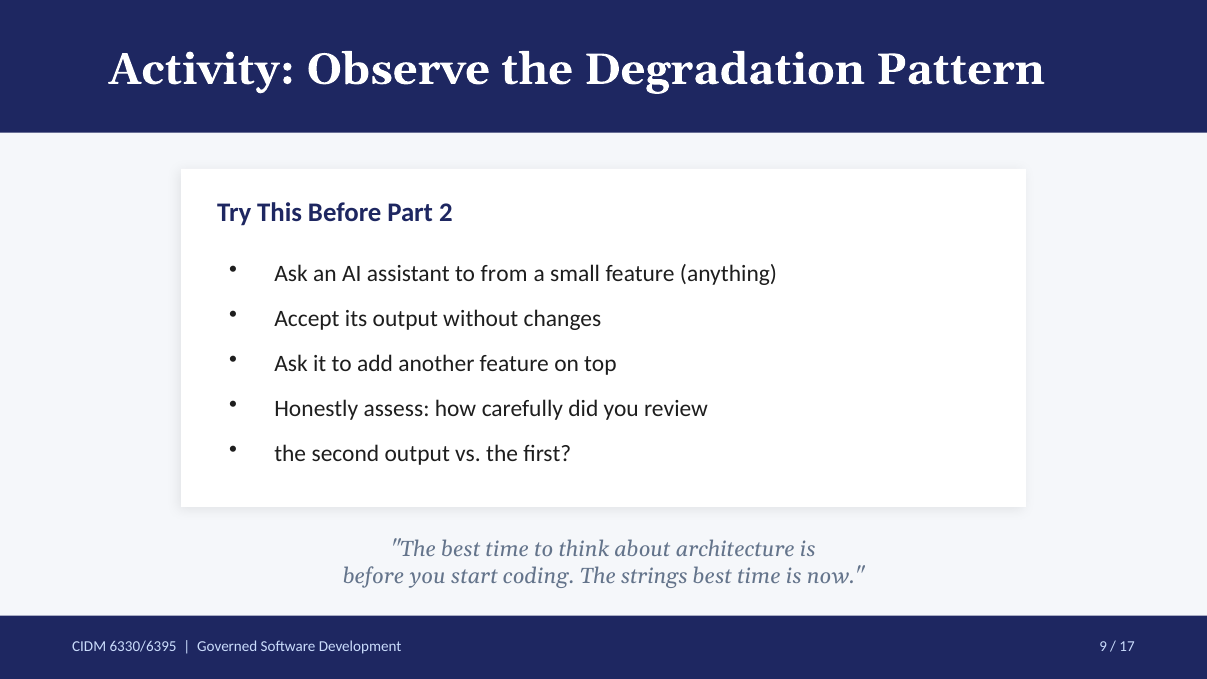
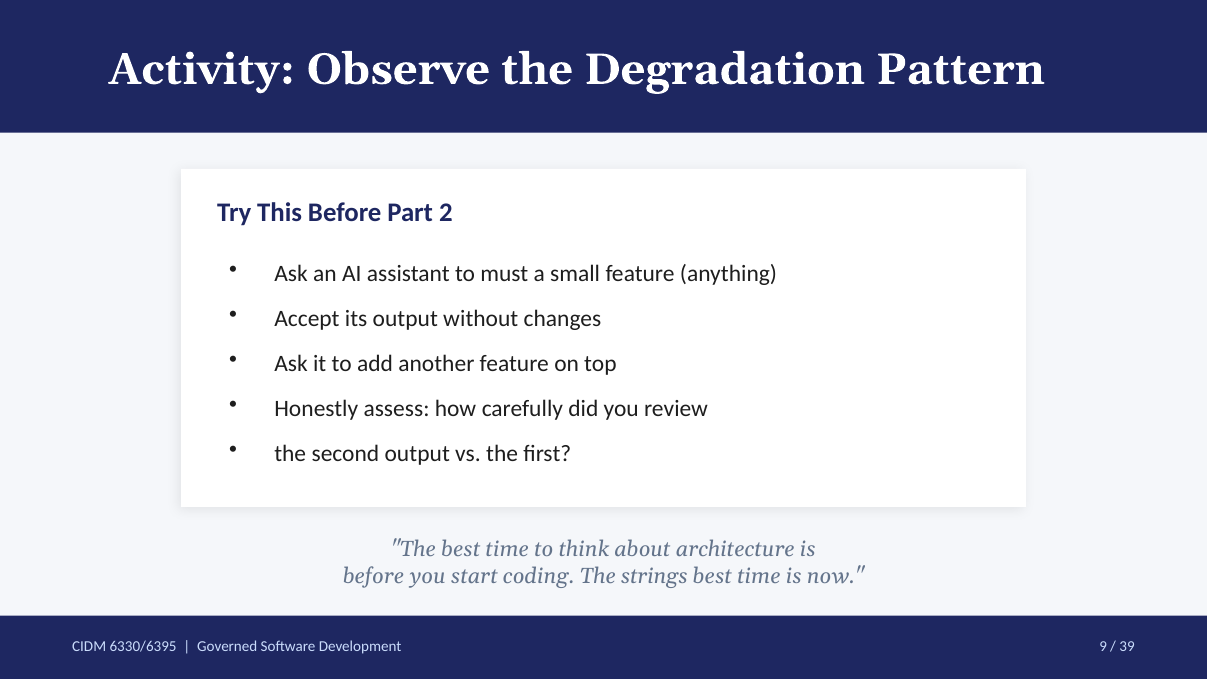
from: from -> must
17: 17 -> 39
